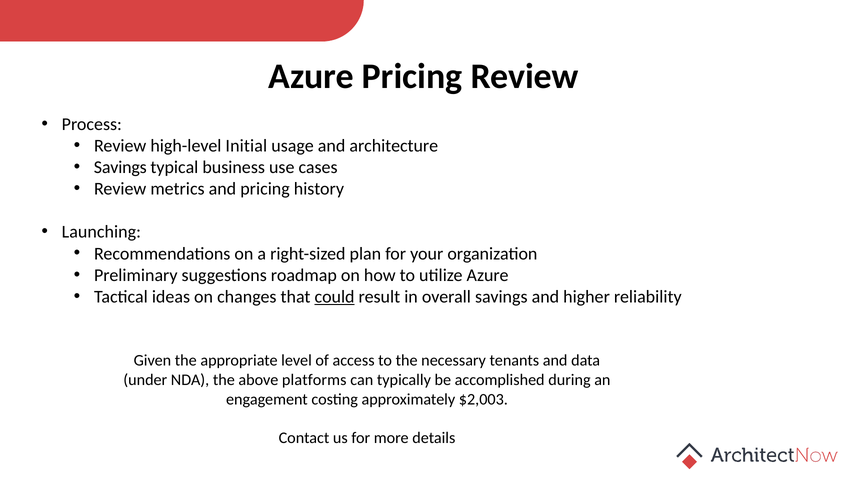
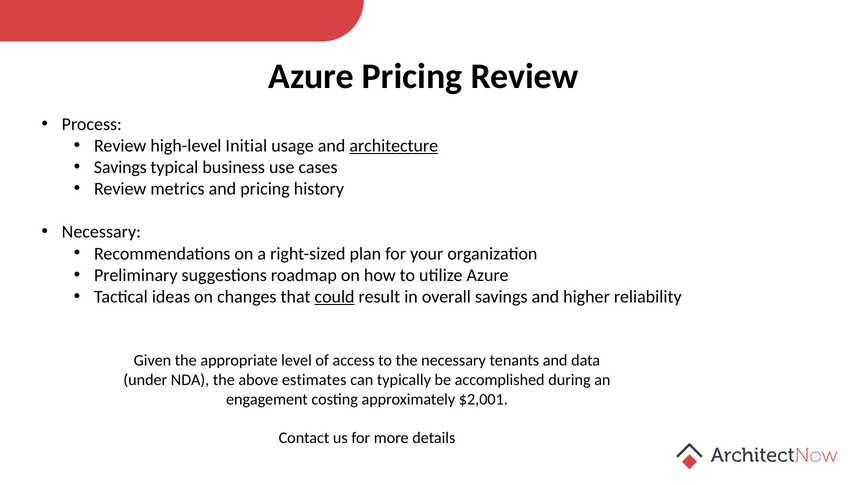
architecture underline: none -> present
Launching at (101, 232): Launching -> Necessary
platforms: platforms -> estimates
$2,003: $2,003 -> $2,001
